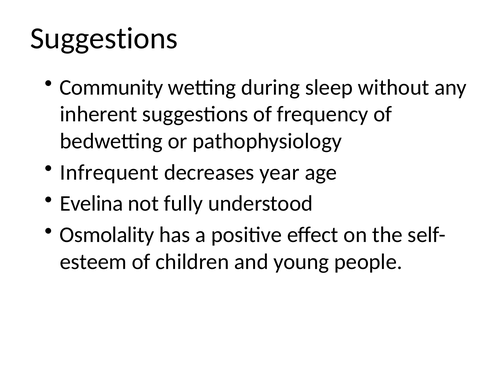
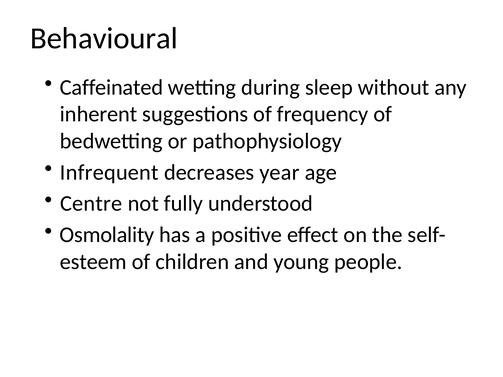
Suggestions at (104, 38): Suggestions -> Behavioural
Community: Community -> Caffeinated
Evelina: Evelina -> Centre
